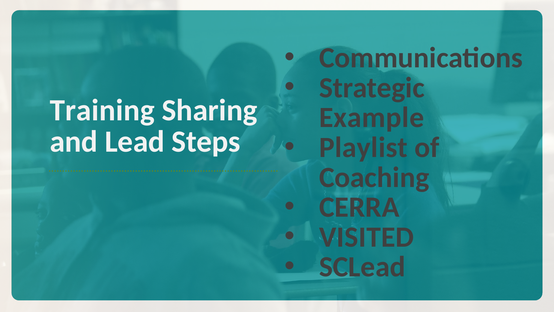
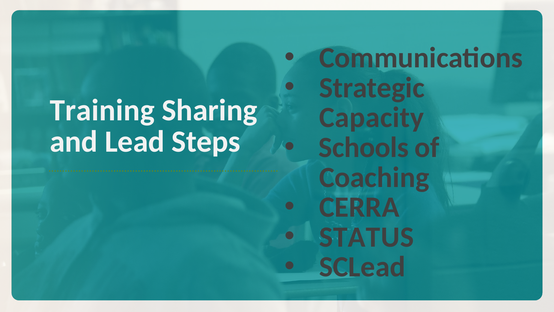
Example: Example -> Capacity
Playlist: Playlist -> Schools
VISITED: VISITED -> STATUS
